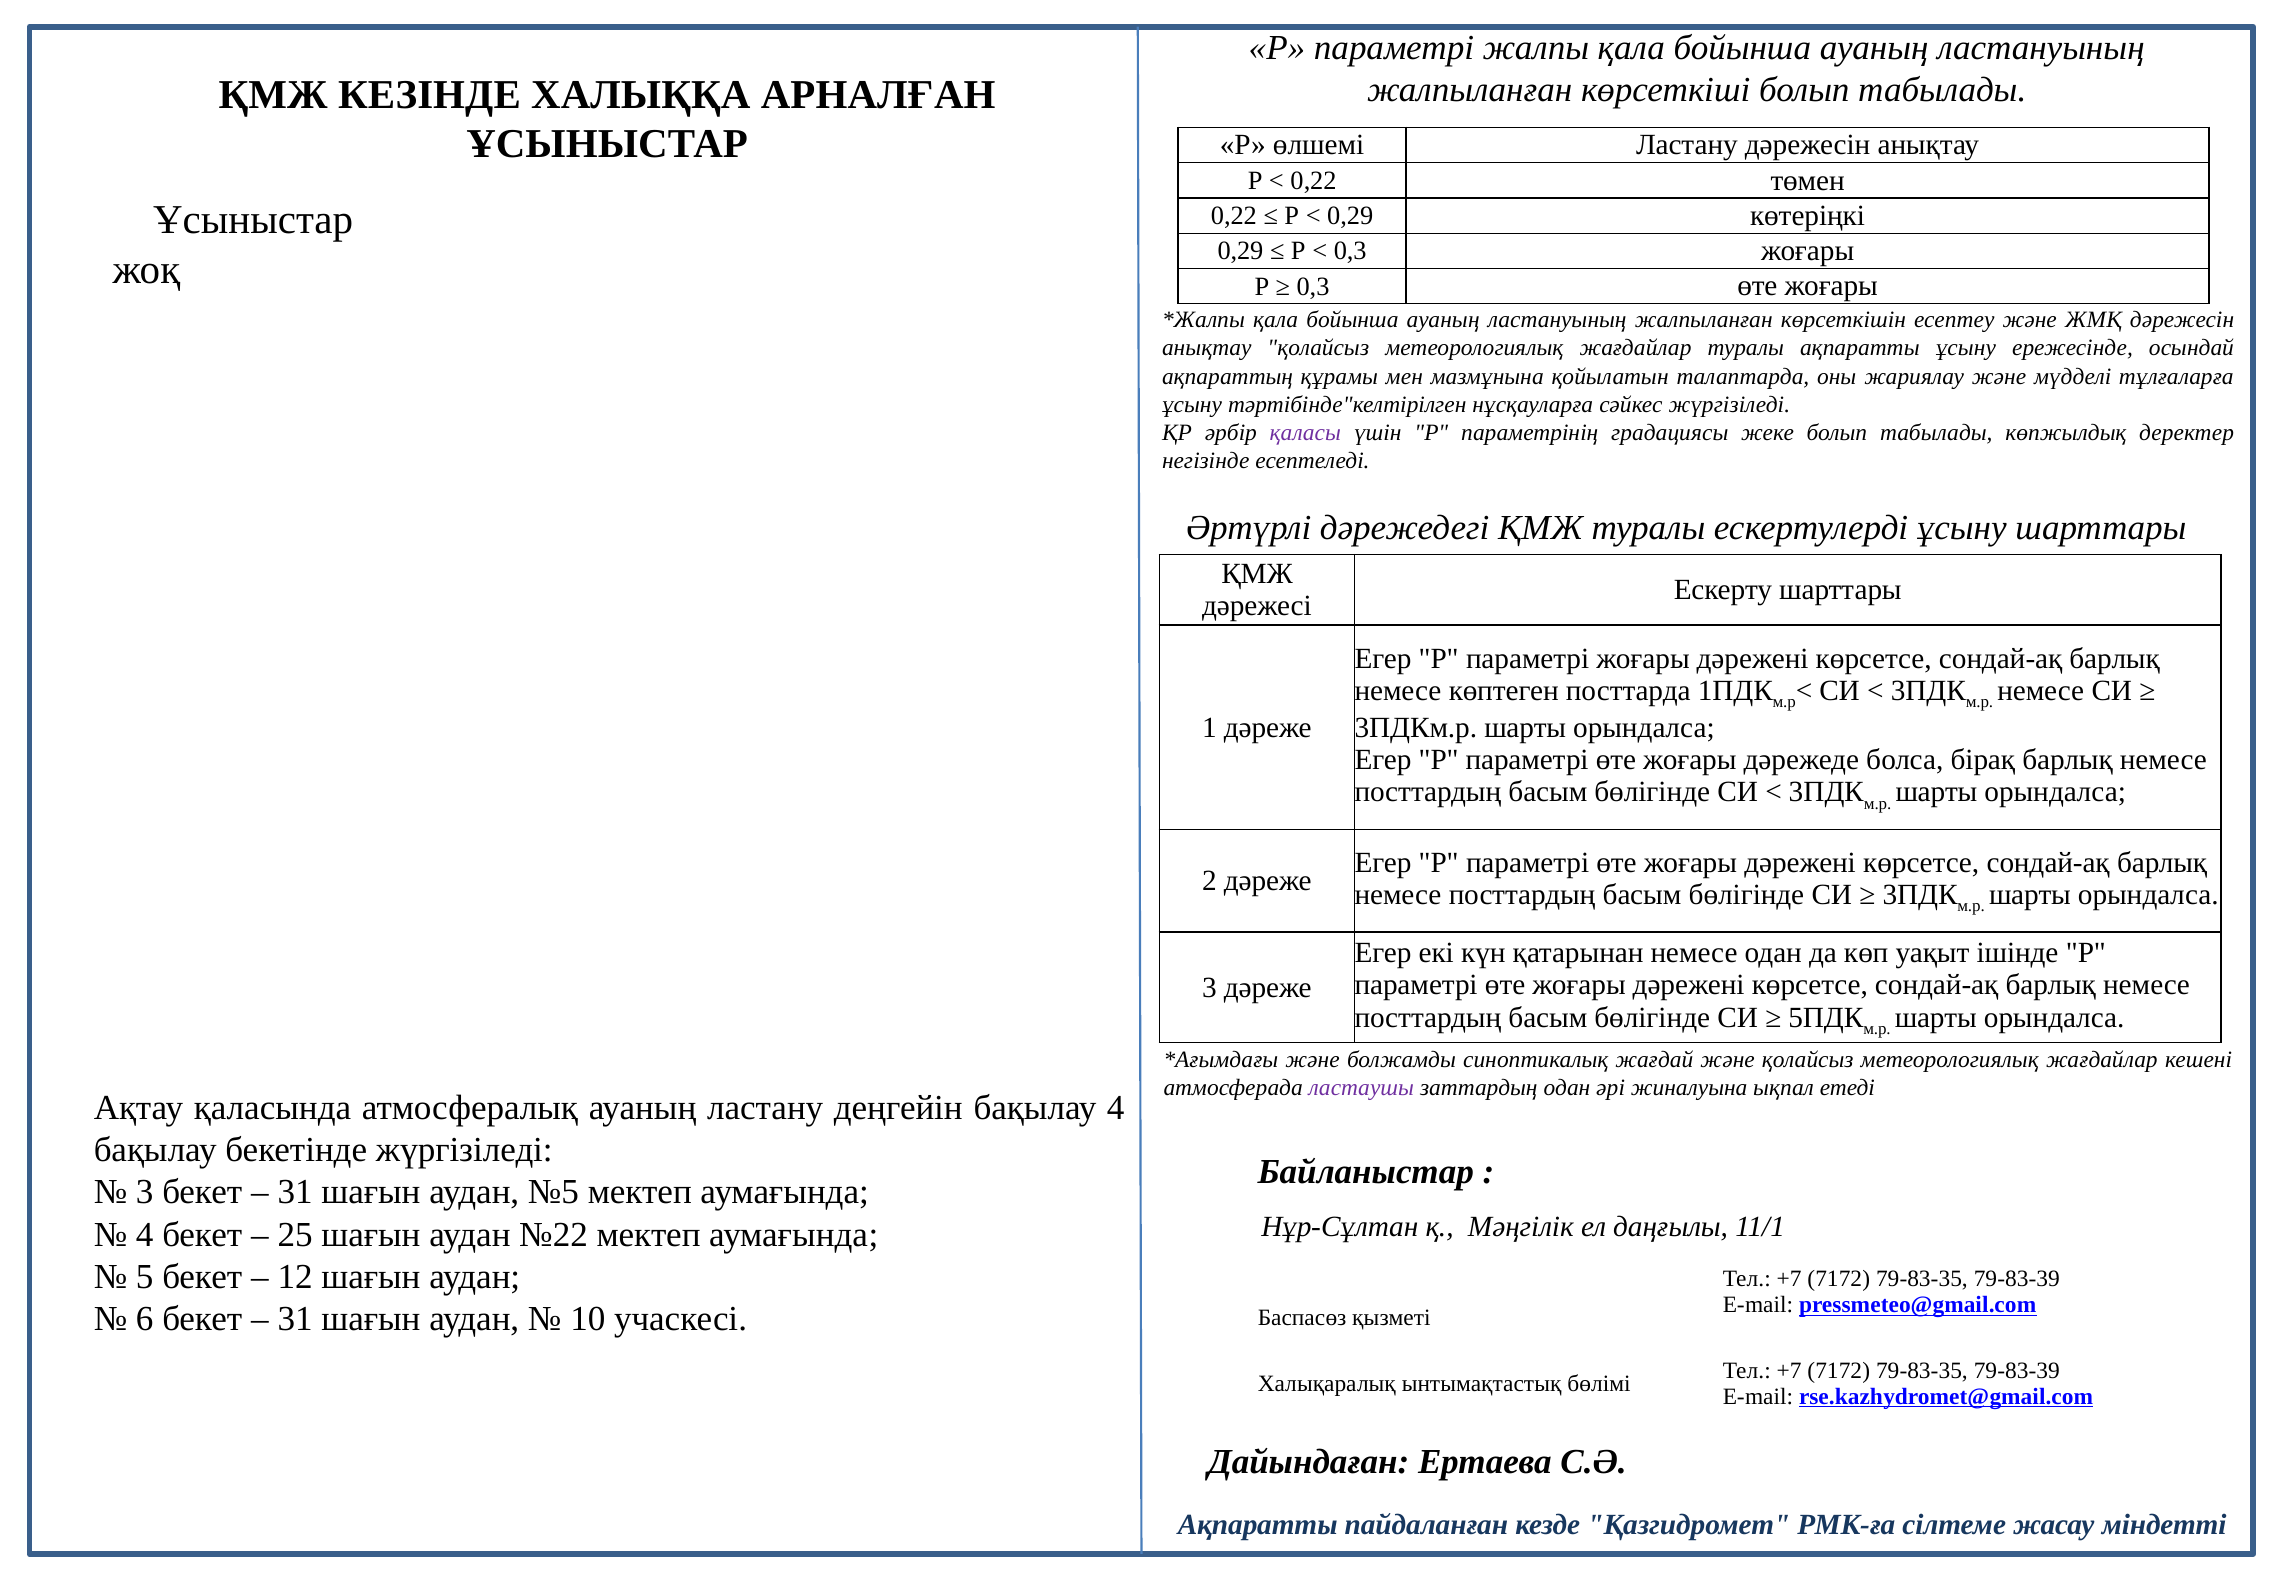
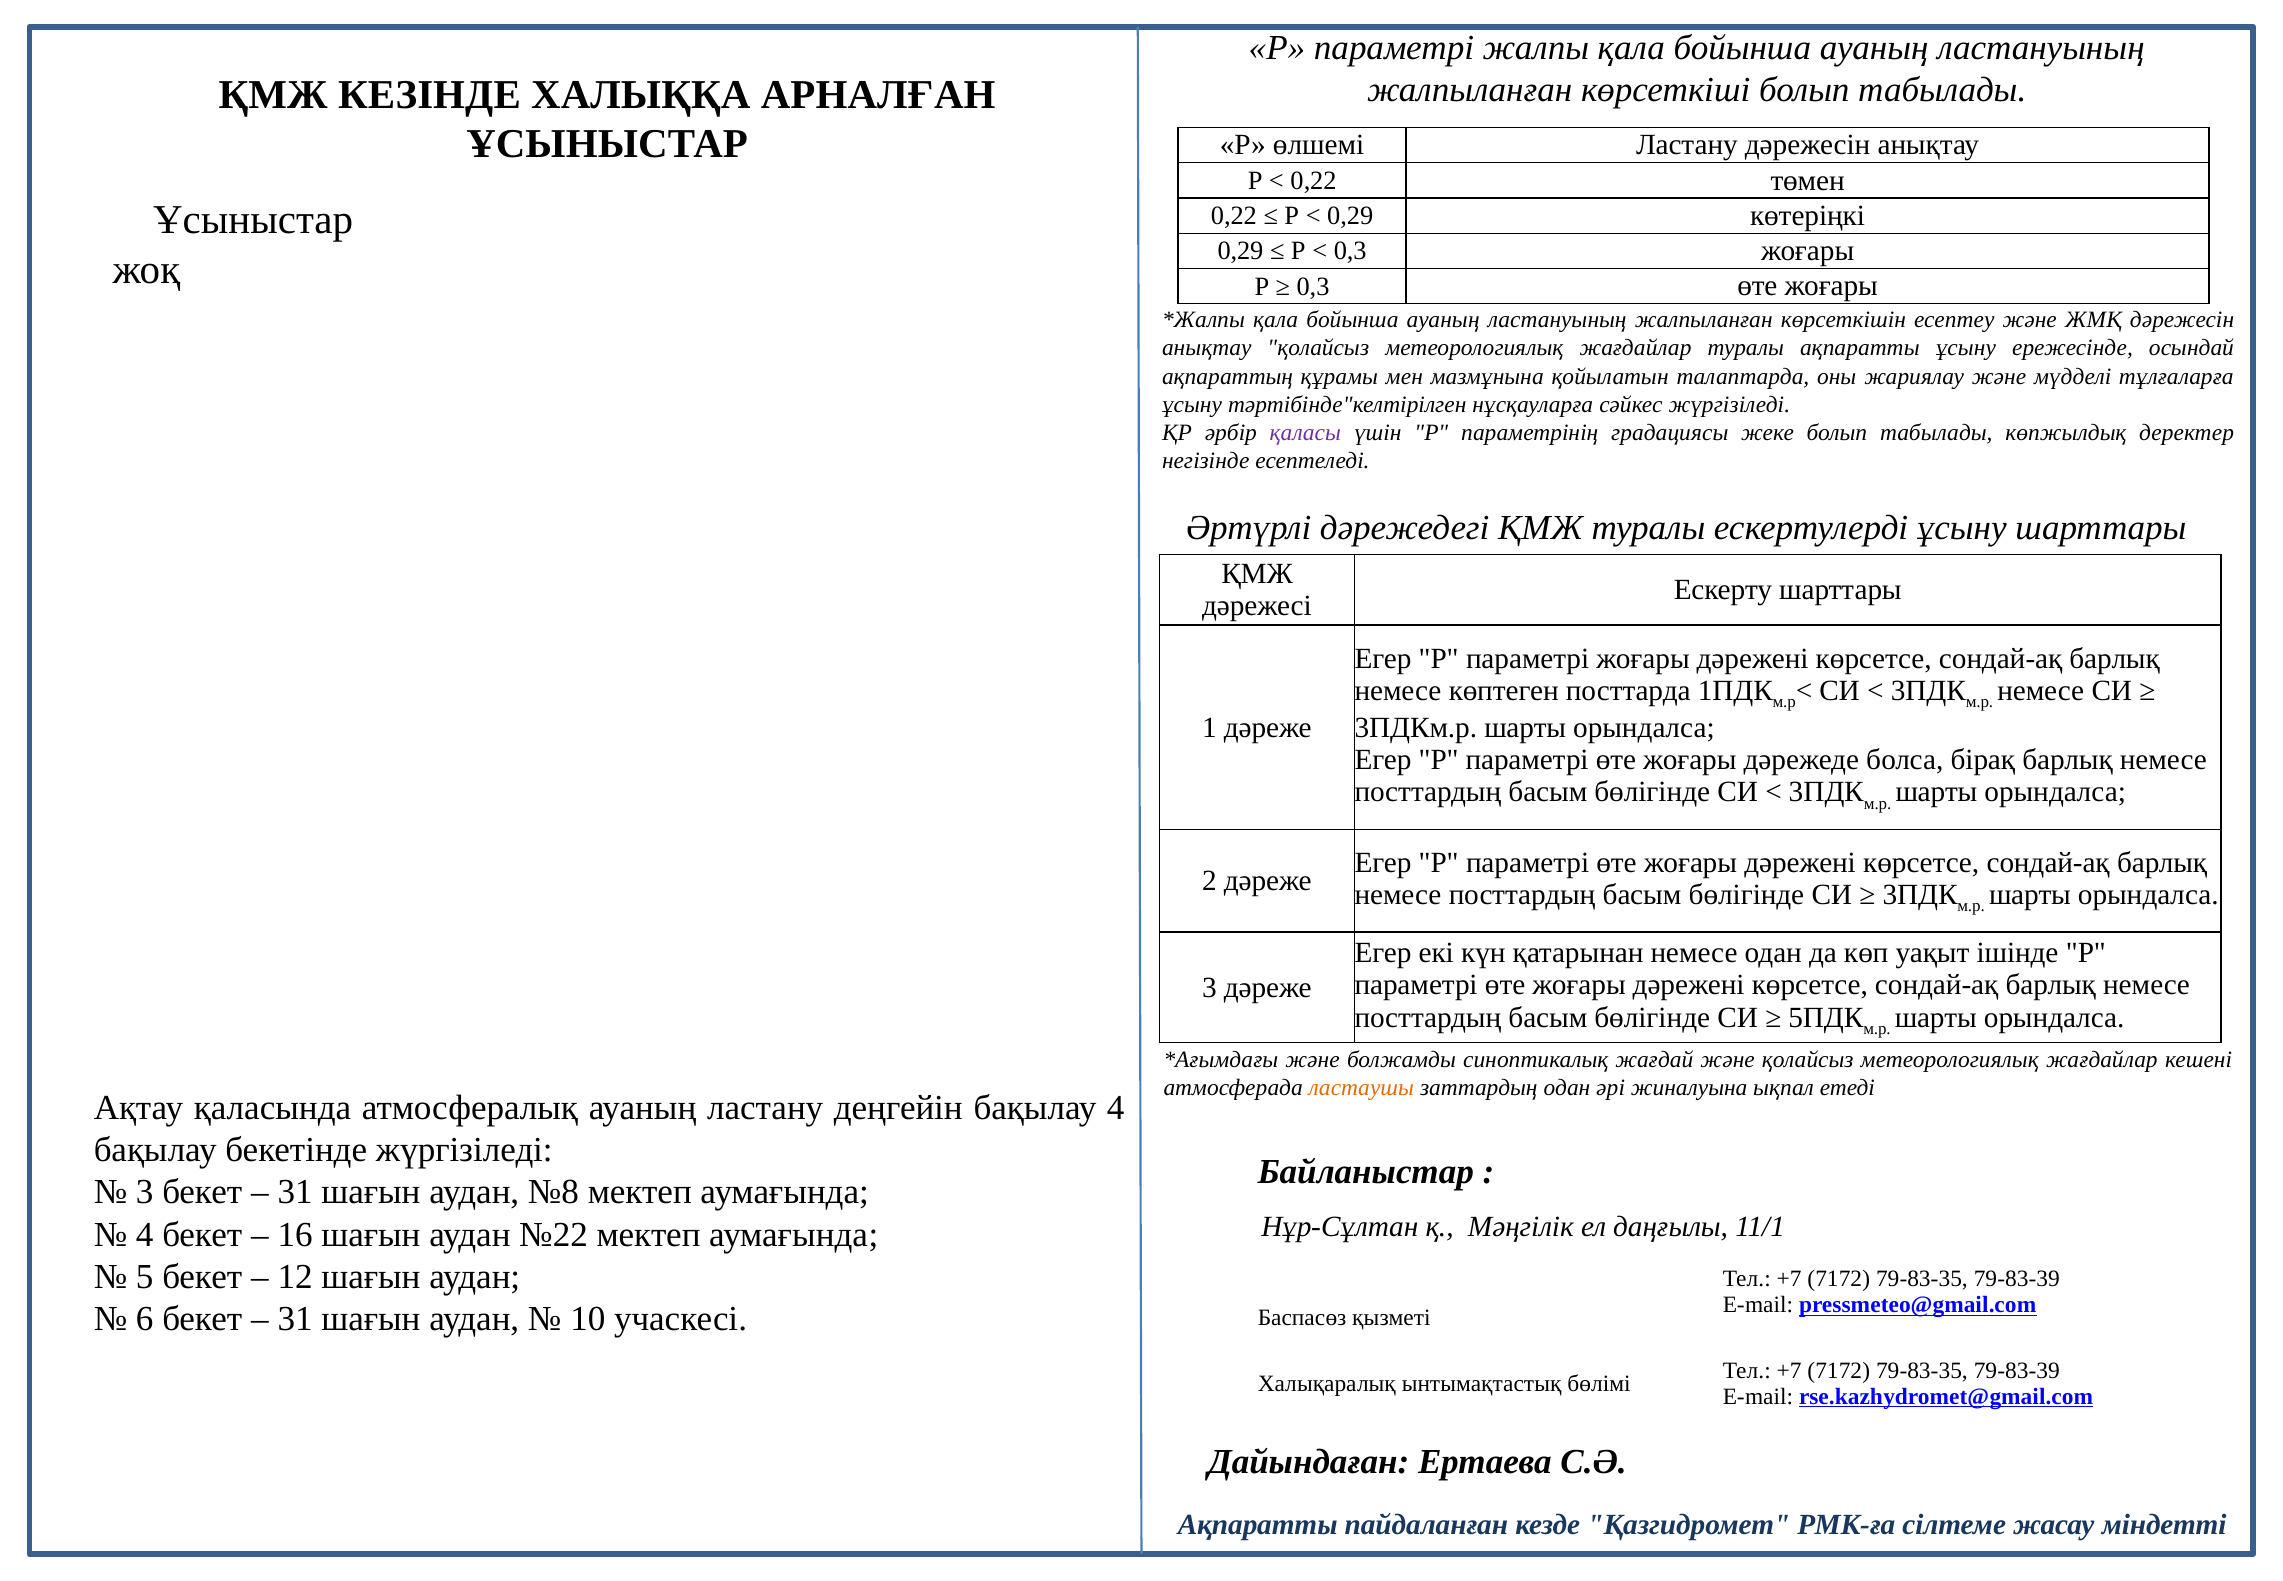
ластаушы colour: purple -> orange
№5: №5 -> №8
25: 25 -> 16
